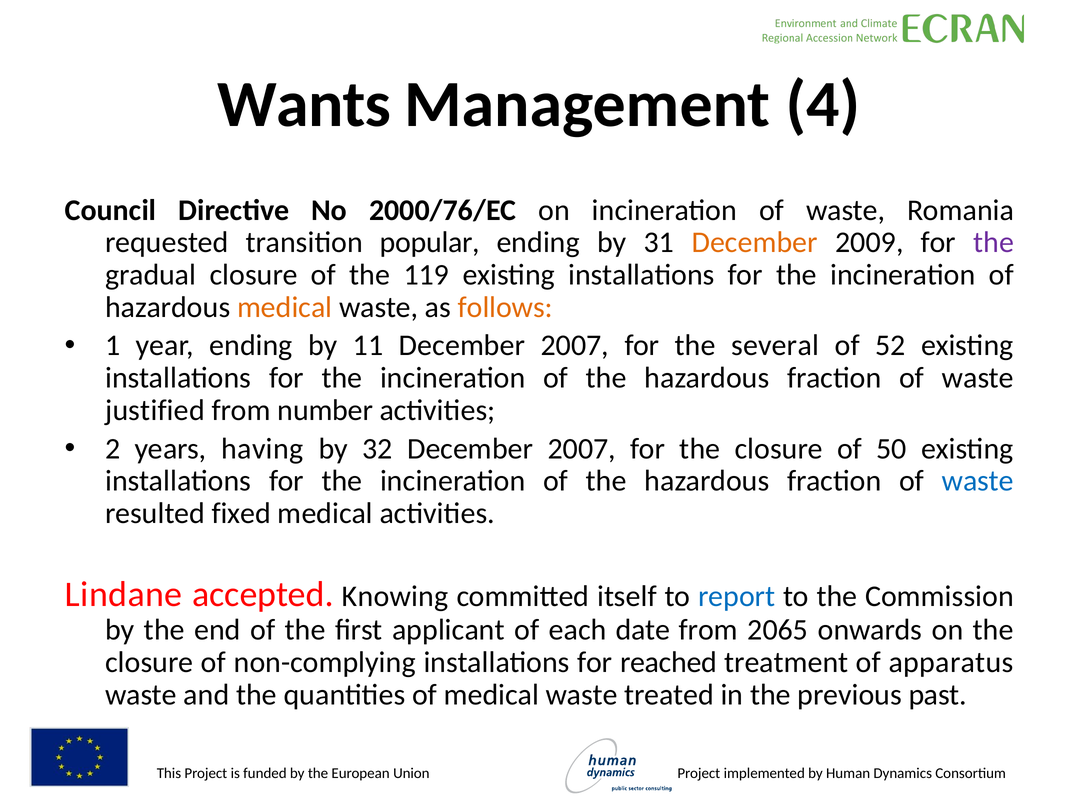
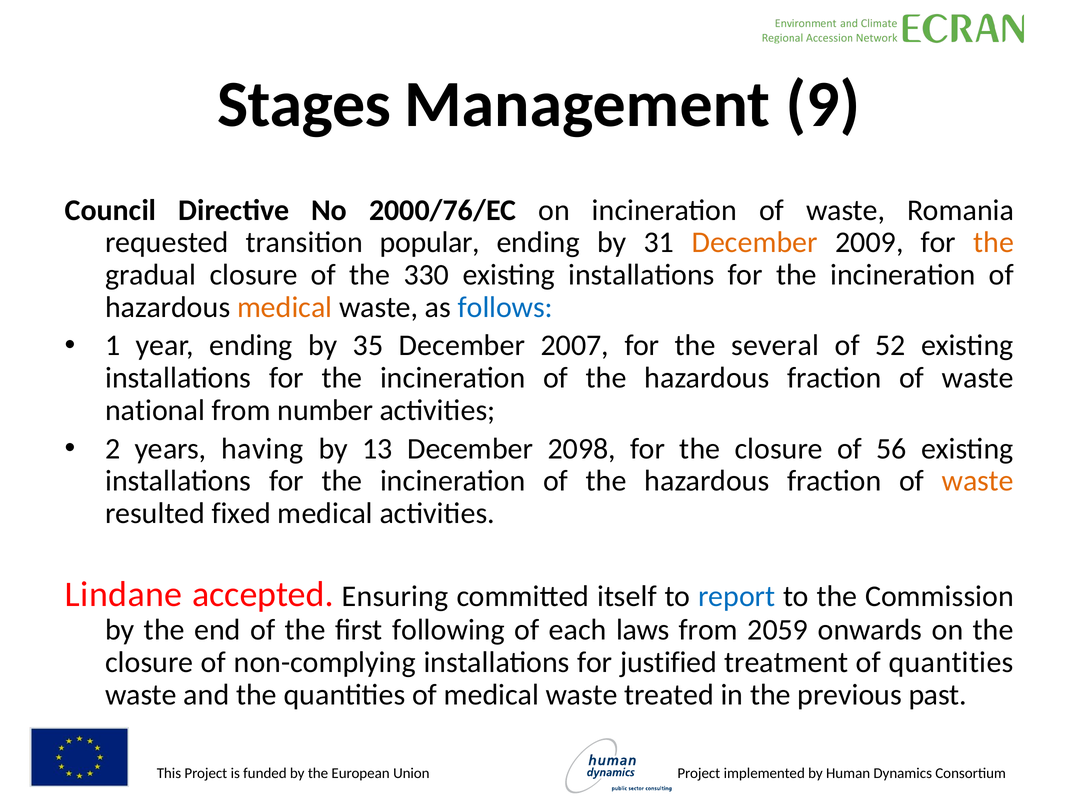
Wants: Wants -> Stages
4: 4 -> 9
the at (994, 243) colour: purple -> orange
119: 119 -> 330
follows colour: orange -> blue
11: 11 -> 35
justified: justified -> national
32: 32 -> 13
2007 at (582, 449): 2007 -> 2098
50: 50 -> 56
waste at (978, 481) colour: blue -> orange
Knowing: Knowing -> Ensuring
applicant: applicant -> following
date: date -> laws
2065: 2065 -> 2059
reached: reached -> justified
of apparatus: apparatus -> quantities
